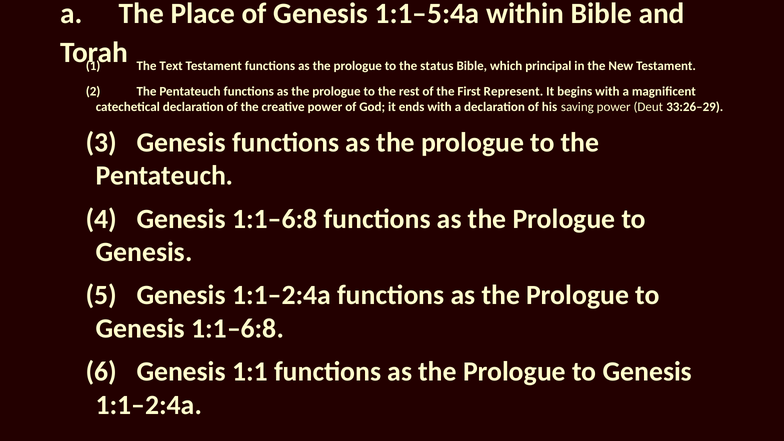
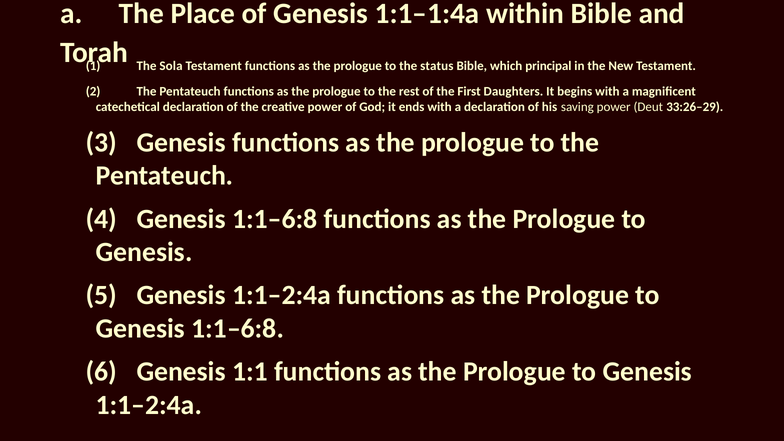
1:1–5:4a: 1:1–5:4a -> 1:1–1:4a
Text: Text -> Sola
Represent: Represent -> Daughters
